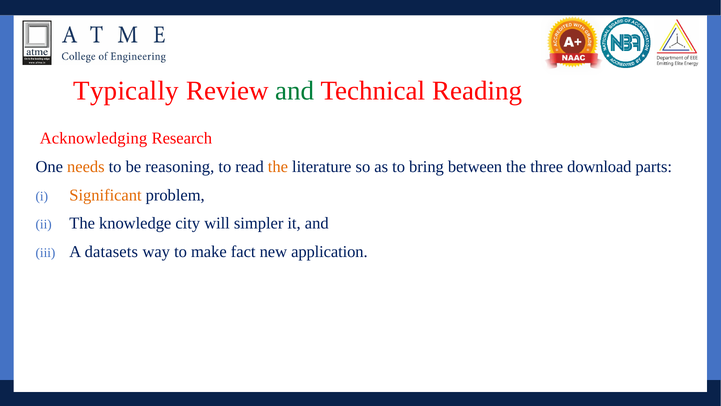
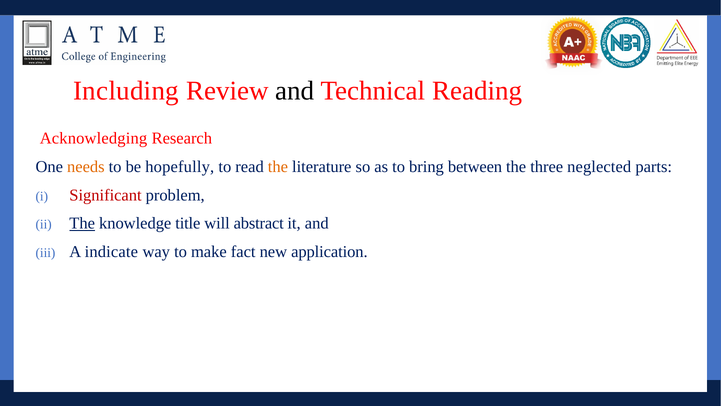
Typically: Typically -> Including
and at (295, 91) colour: green -> black
reasoning: reasoning -> hopefully
download: download -> neglected
Significant colour: orange -> red
The at (82, 223) underline: none -> present
city: city -> title
simpler: simpler -> abstract
datasets: datasets -> indicate
